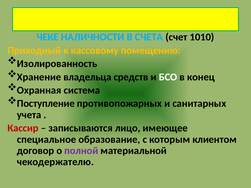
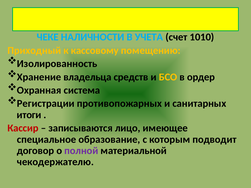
СЧЕТА: СЧЕТА -> УЧЕТА
БСО colour: white -> yellow
конец: конец -> ордер
Поступление: Поступление -> Регистрации
учета: учета -> итоги
клиентом: клиентом -> подводит
